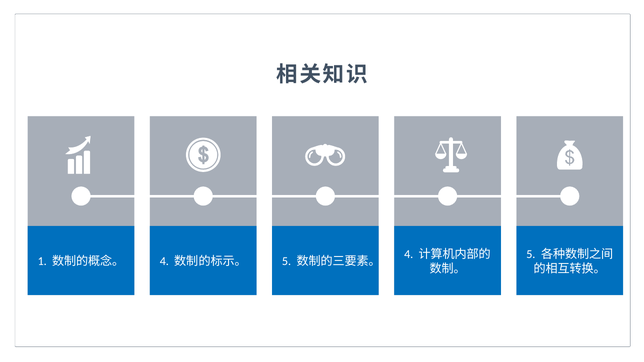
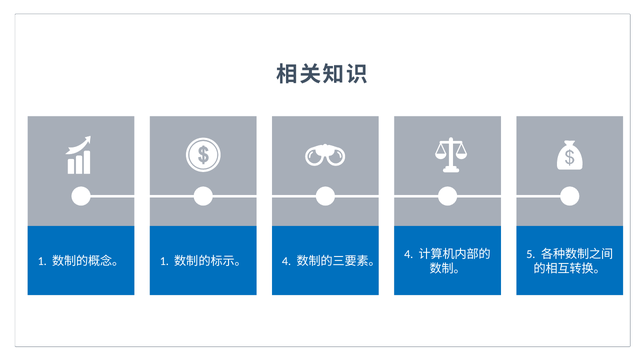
4 at (164, 262): 4 -> 1
5 at (287, 262): 5 -> 4
